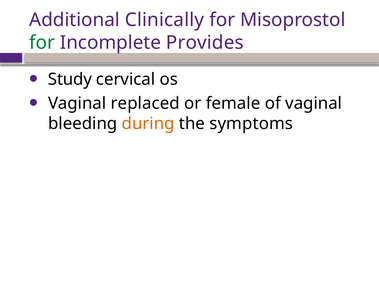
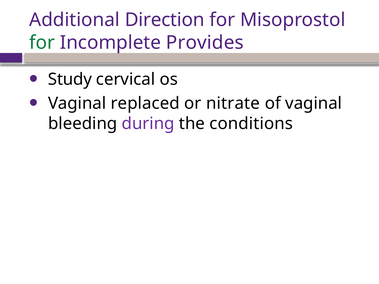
Clinically: Clinically -> Direction
female: female -> nitrate
during colour: orange -> purple
symptoms: symptoms -> conditions
